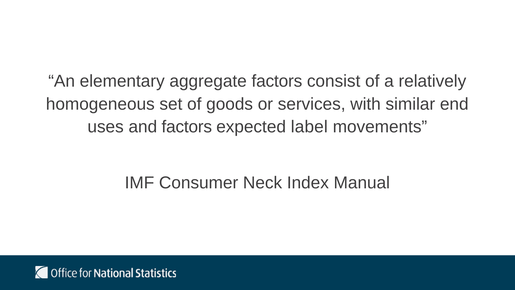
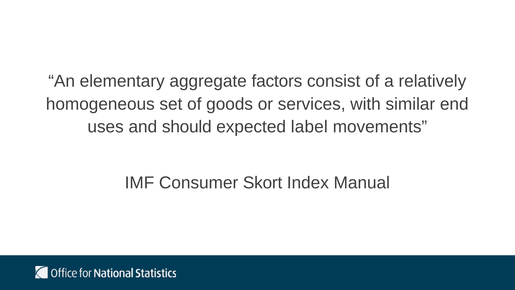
and factors: factors -> should
Neck: Neck -> Skort
